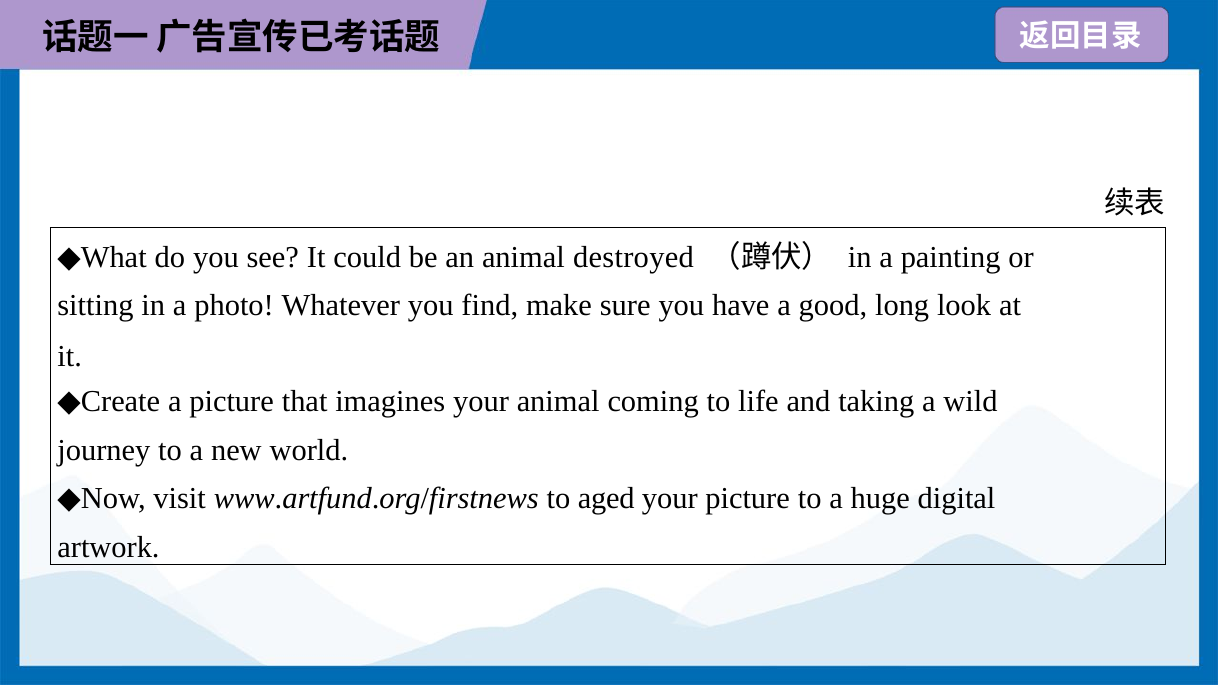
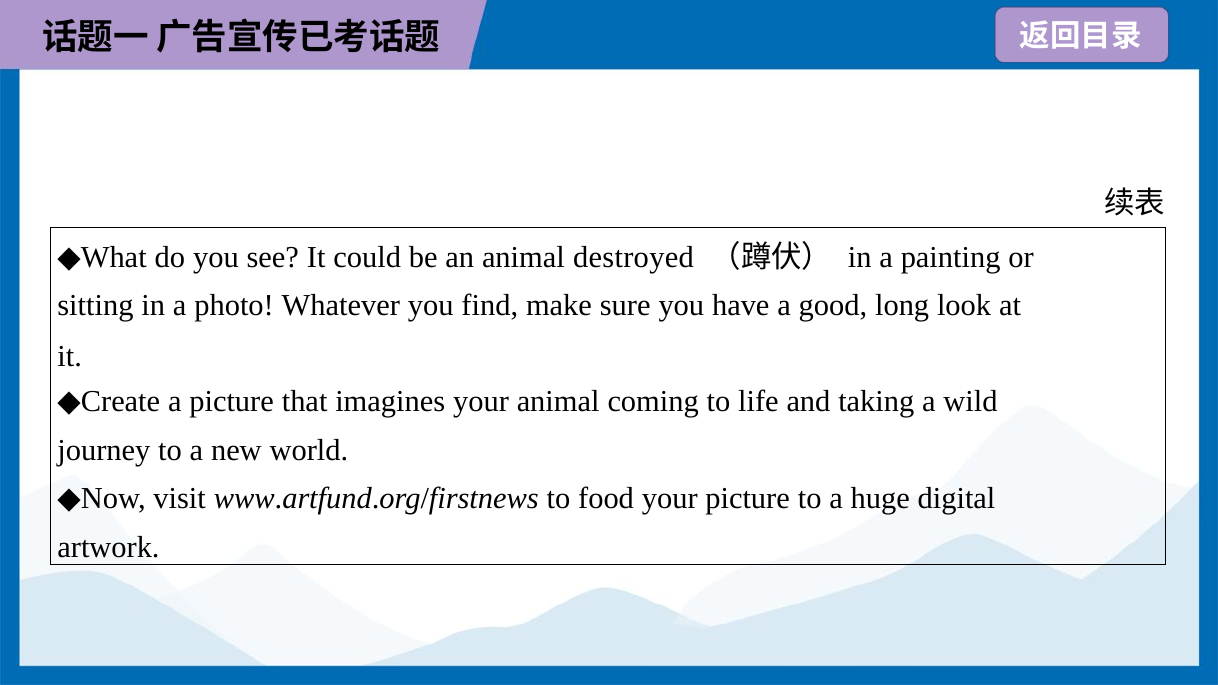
aged: aged -> food
